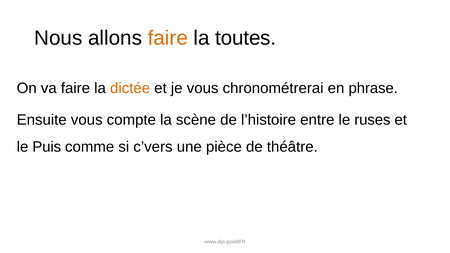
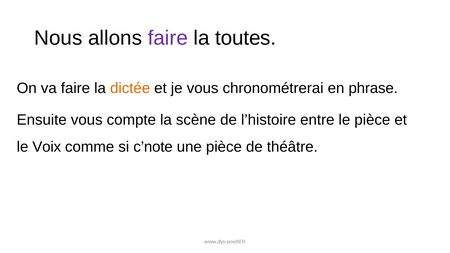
faire at (168, 38) colour: orange -> purple
le ruses: ruses -> pièce
Puis: Puis -> Voix
c’vers: c’vers -> c’note
